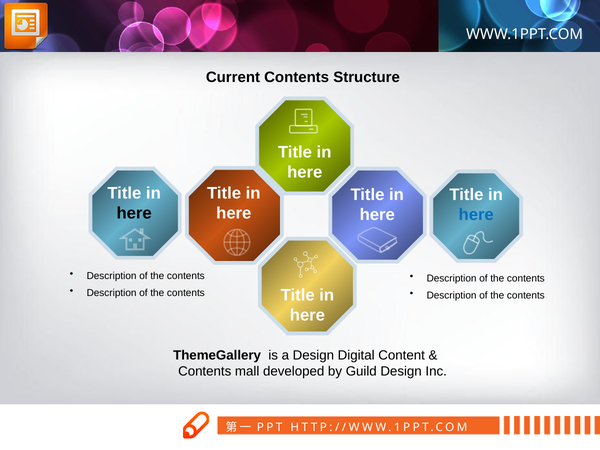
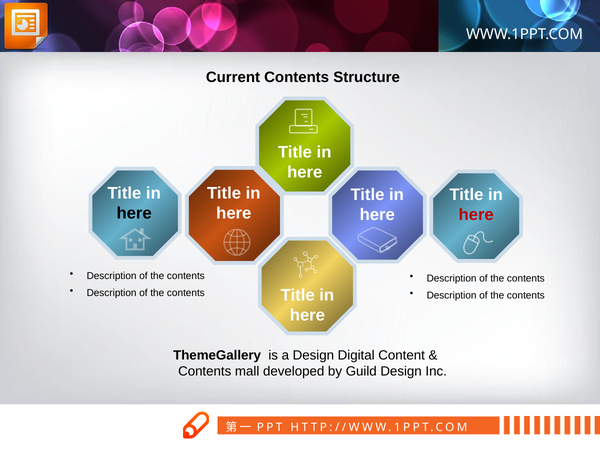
here at (476, 215) colour: blue -> red
